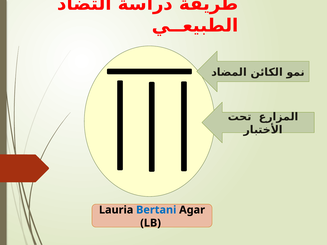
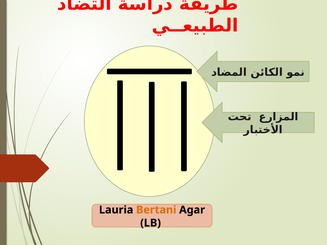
Bertani colour: blue -> orange
